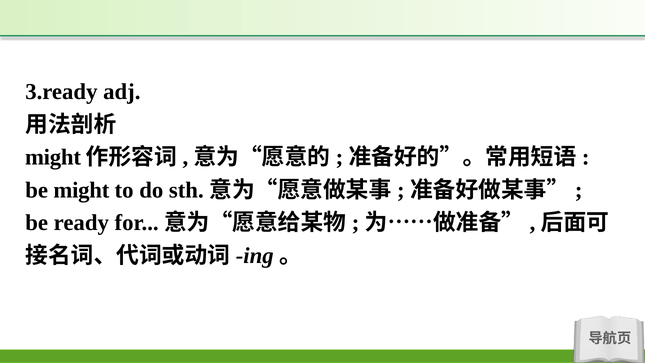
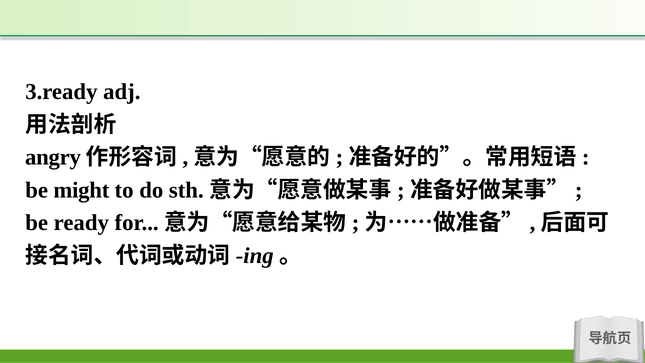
might at (53, 157): might -> angry
